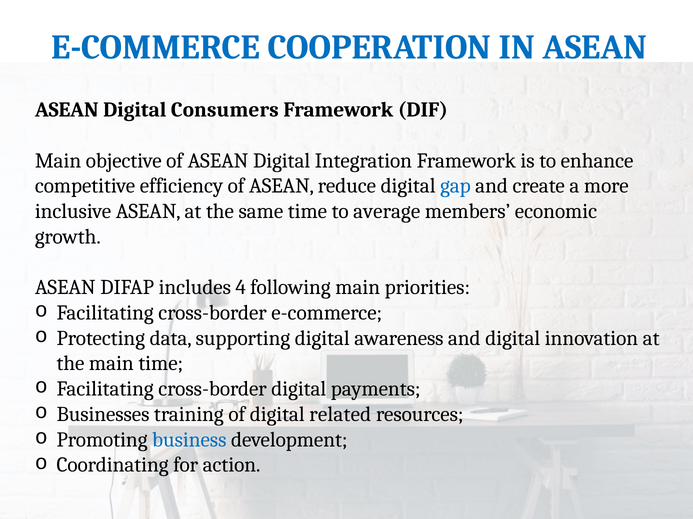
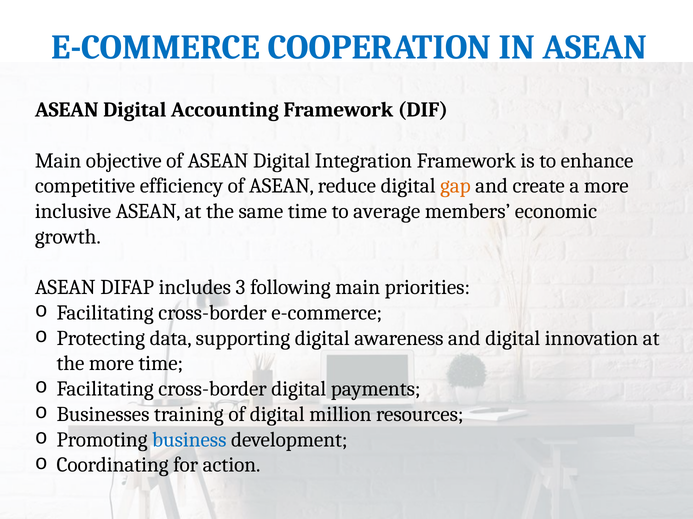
Consumers: Consumers -> Accounting
gap colour: blue -> orange
4: 4 -> 3
the main: main -> more
related: related -> million
